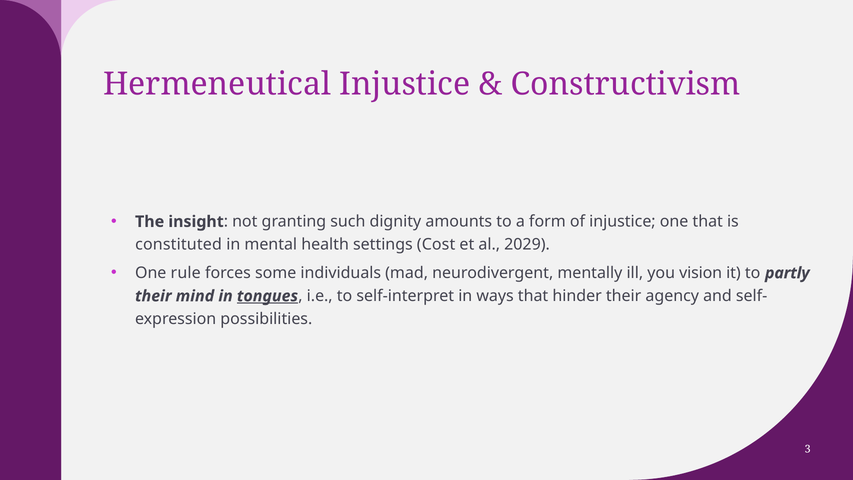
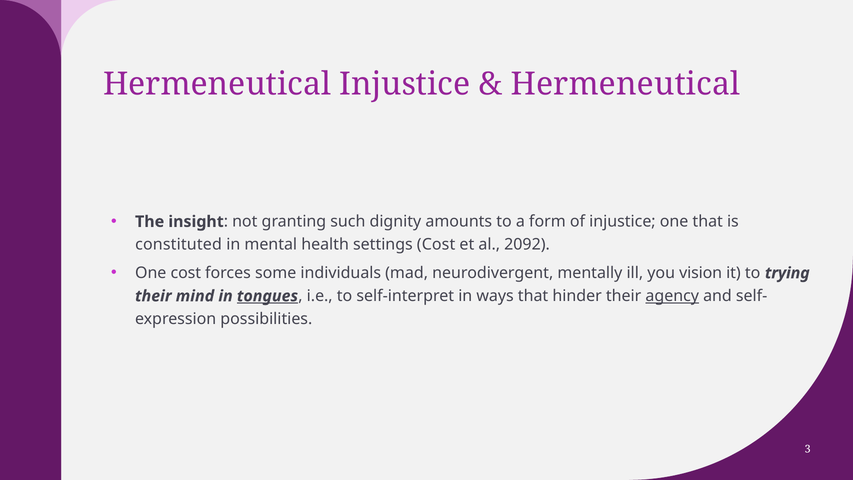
Constructivism at (625, 84): Constructivism -> Hermeneutical
2029: 2029 -> 2092
One rule: rule -> cost
partly: partly -> trying
agency underline: none -> present
